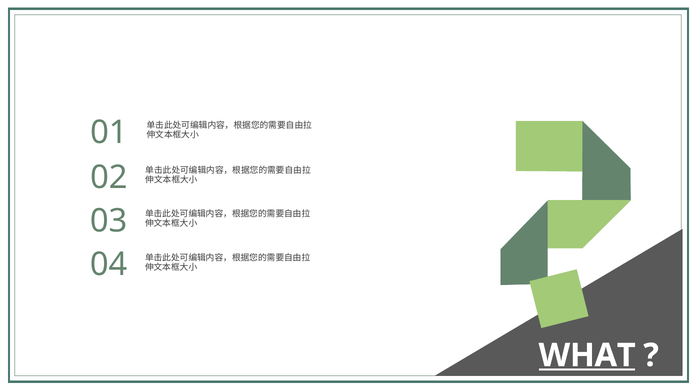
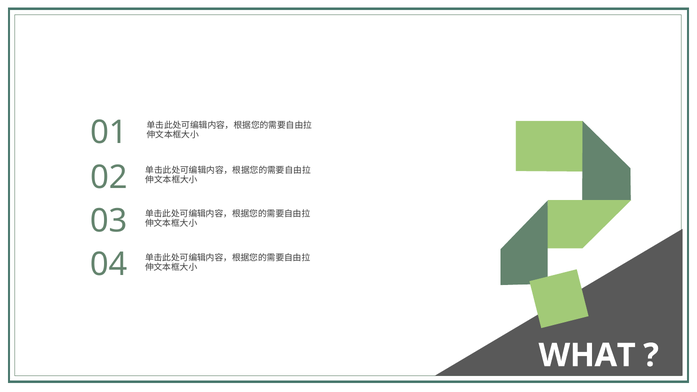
WHAT underline: present -> none
